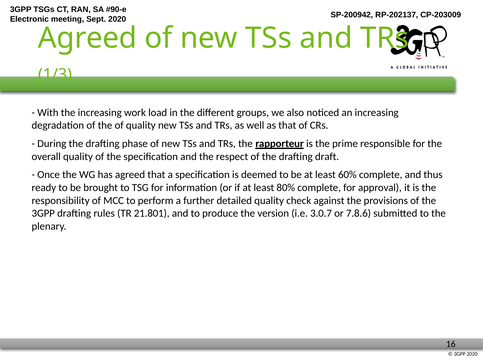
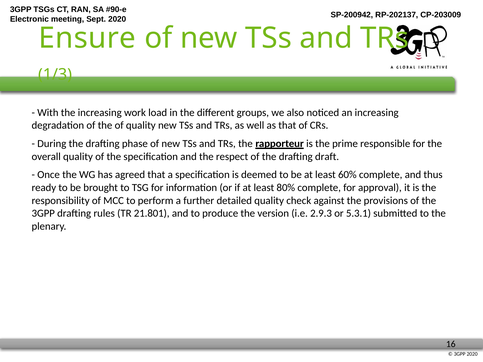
Agreed at (88, 38): Agreed -> Ensure
3.0.7: 3.0.7 -> 2.9.3
7.8.6: 7.8.6 -> 5.3.1
